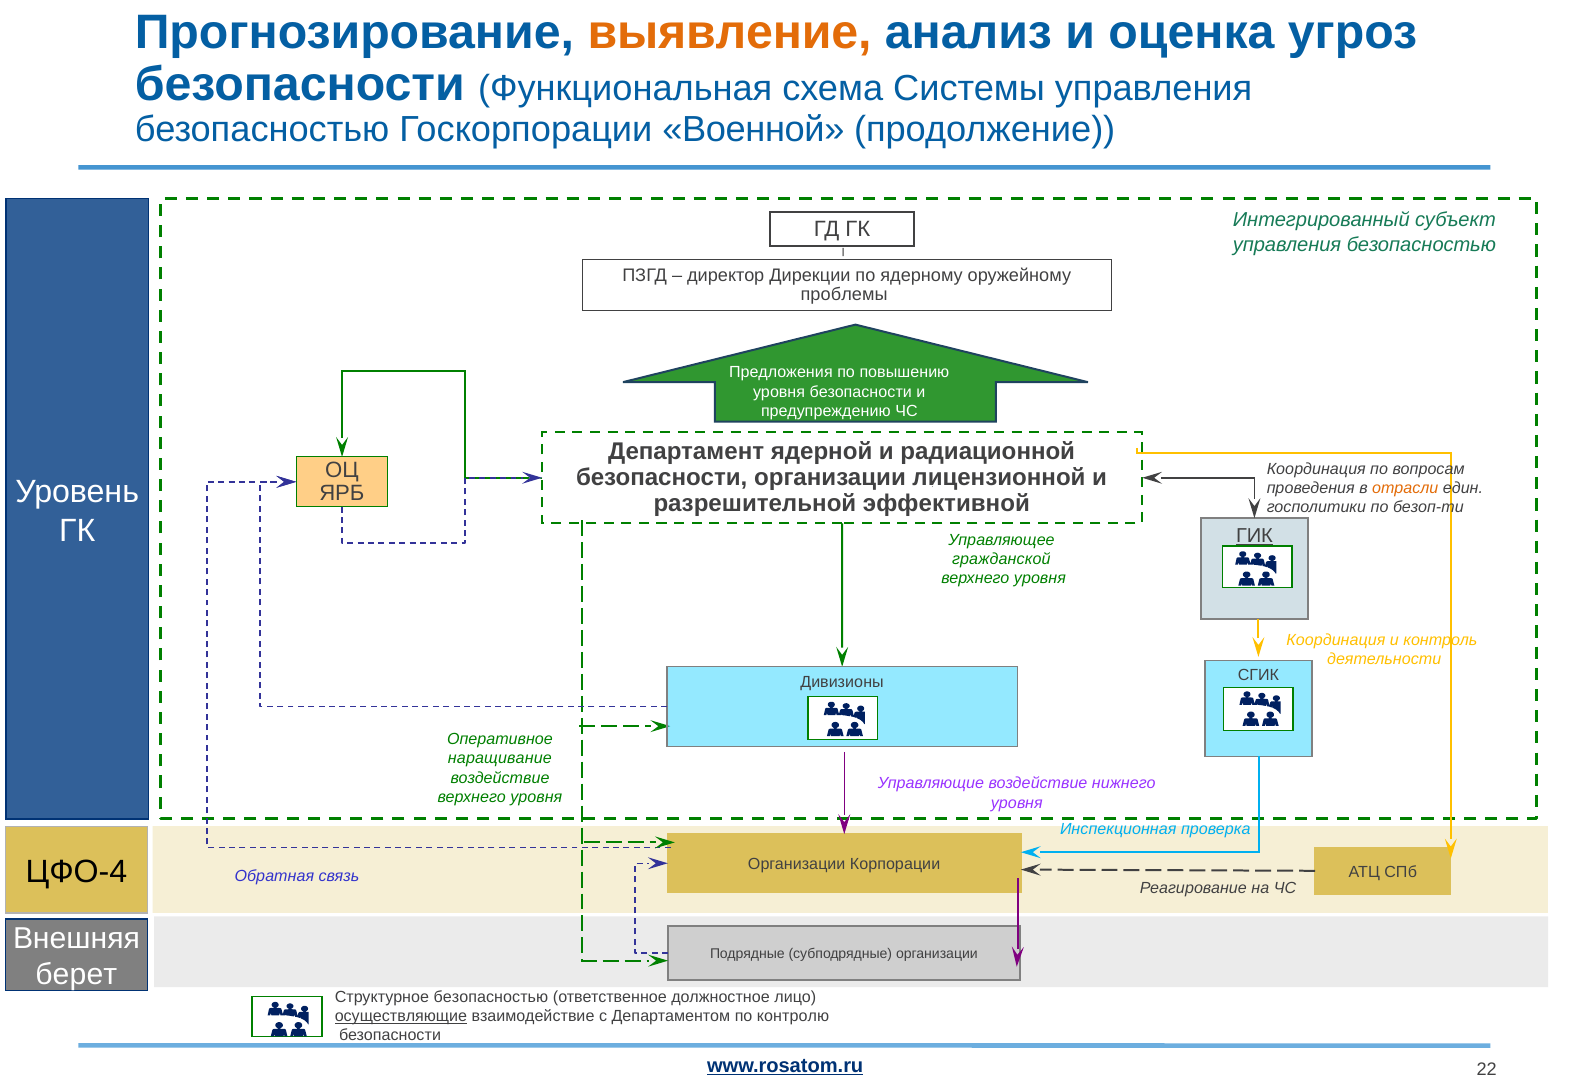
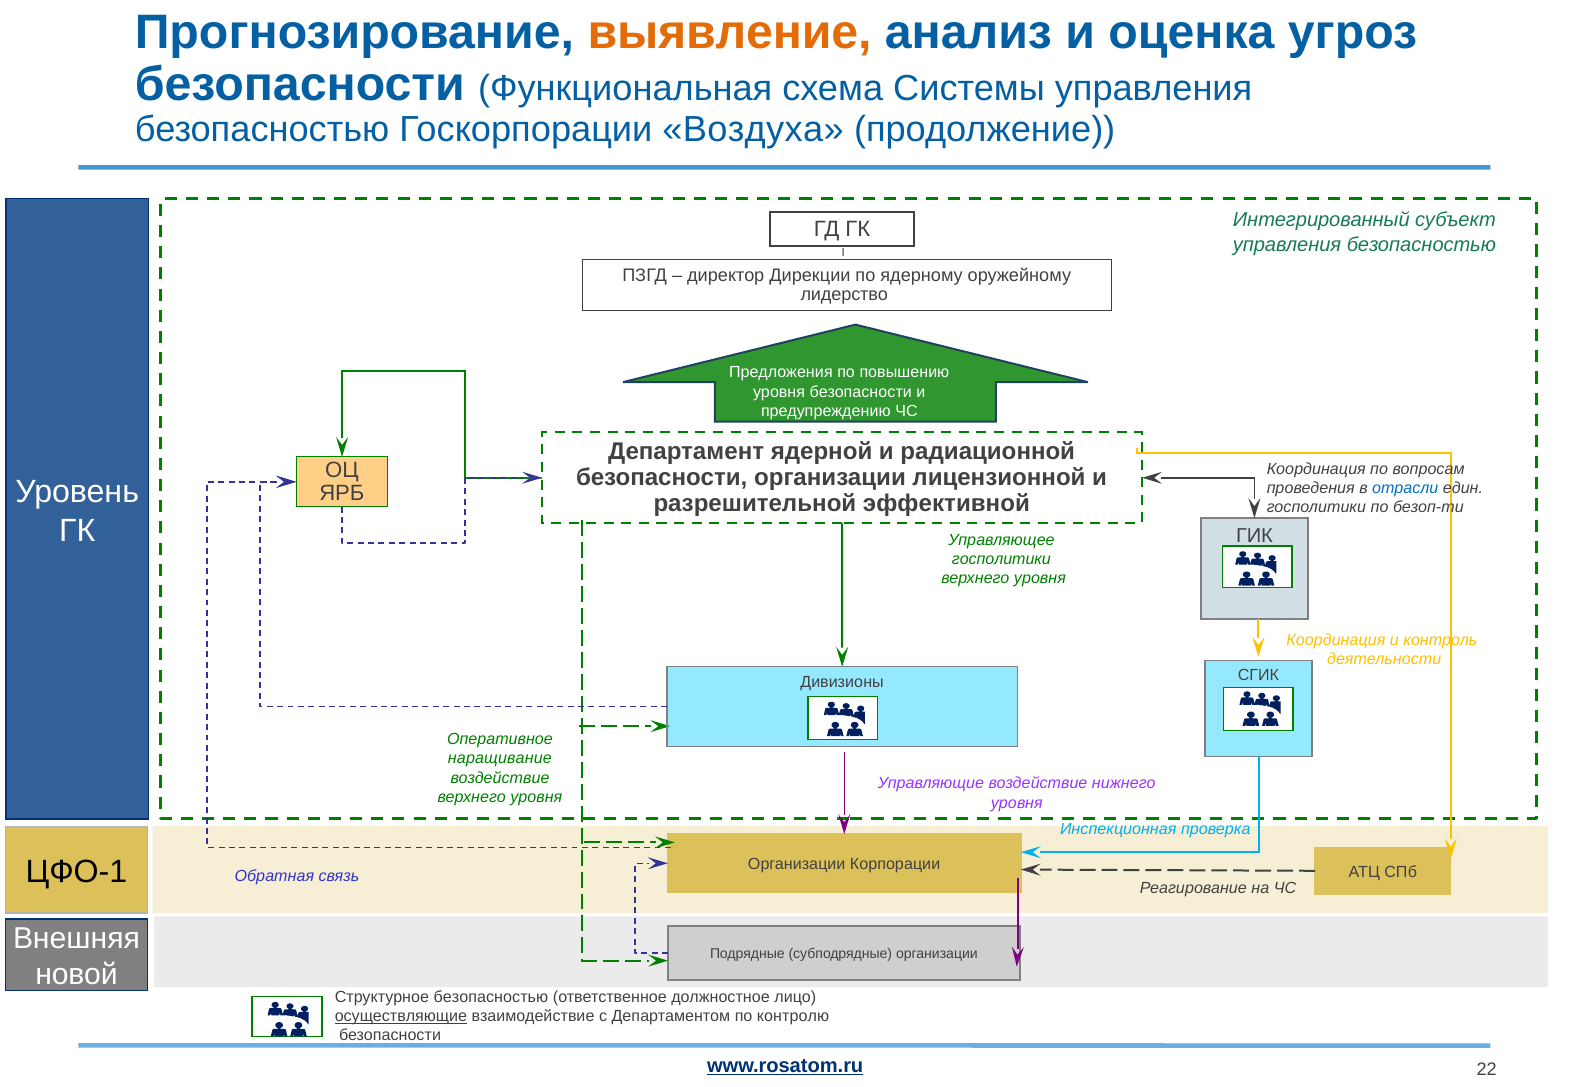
Военной: Военной -> Воздуха
проблемы: проблемы -> лидерство
отрасли colour: orange -> blue
ГИК underline: present -> none
гражданской at (1001, 559): гражданской -> госполитики
ЦФО-4: ЦФО-4 -> ЦФО-1
берет: берет -> новой
